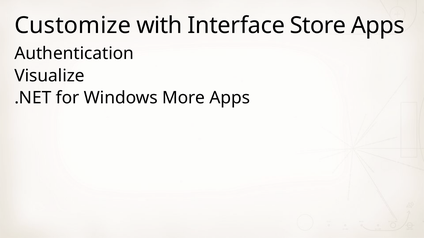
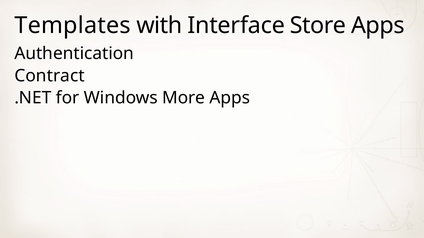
Customize: Customize -> Templates
Visualize: Visualize -> Contract
